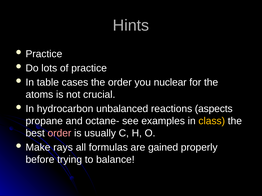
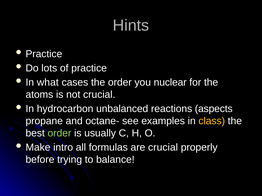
table: table -> what
order at (59, 134) colour: pink -> light green
rays: rays -> intro
are gained: gained -> crucial
